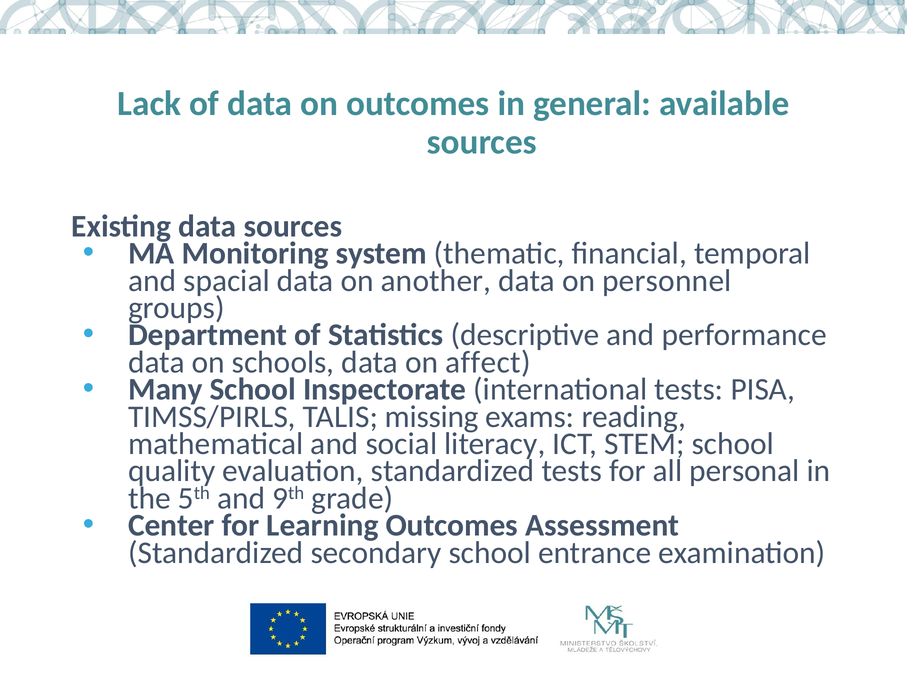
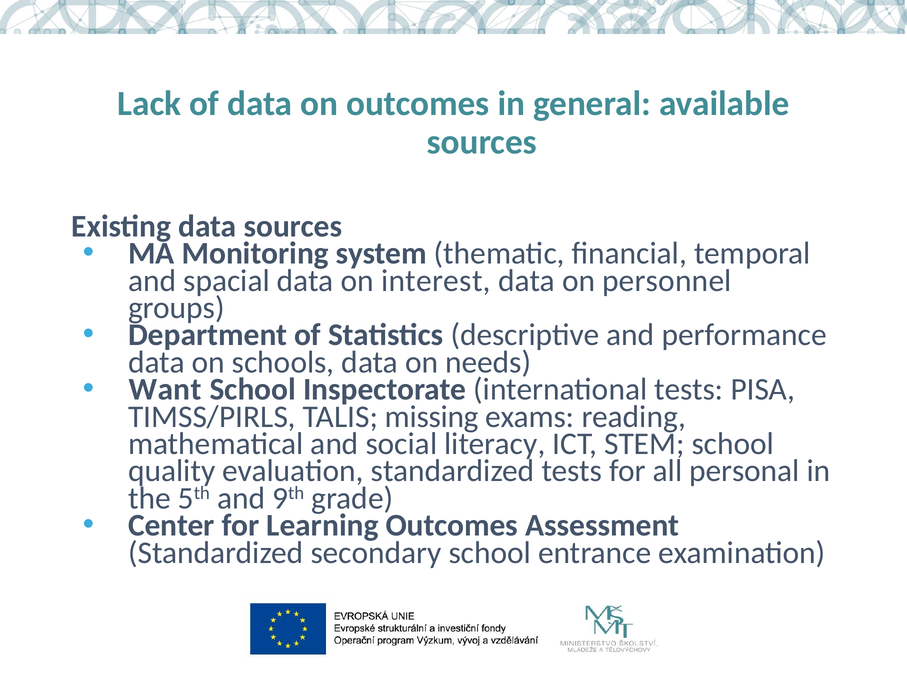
another: another -> interest
affect: affect -> needs
Many: Many -> Want
